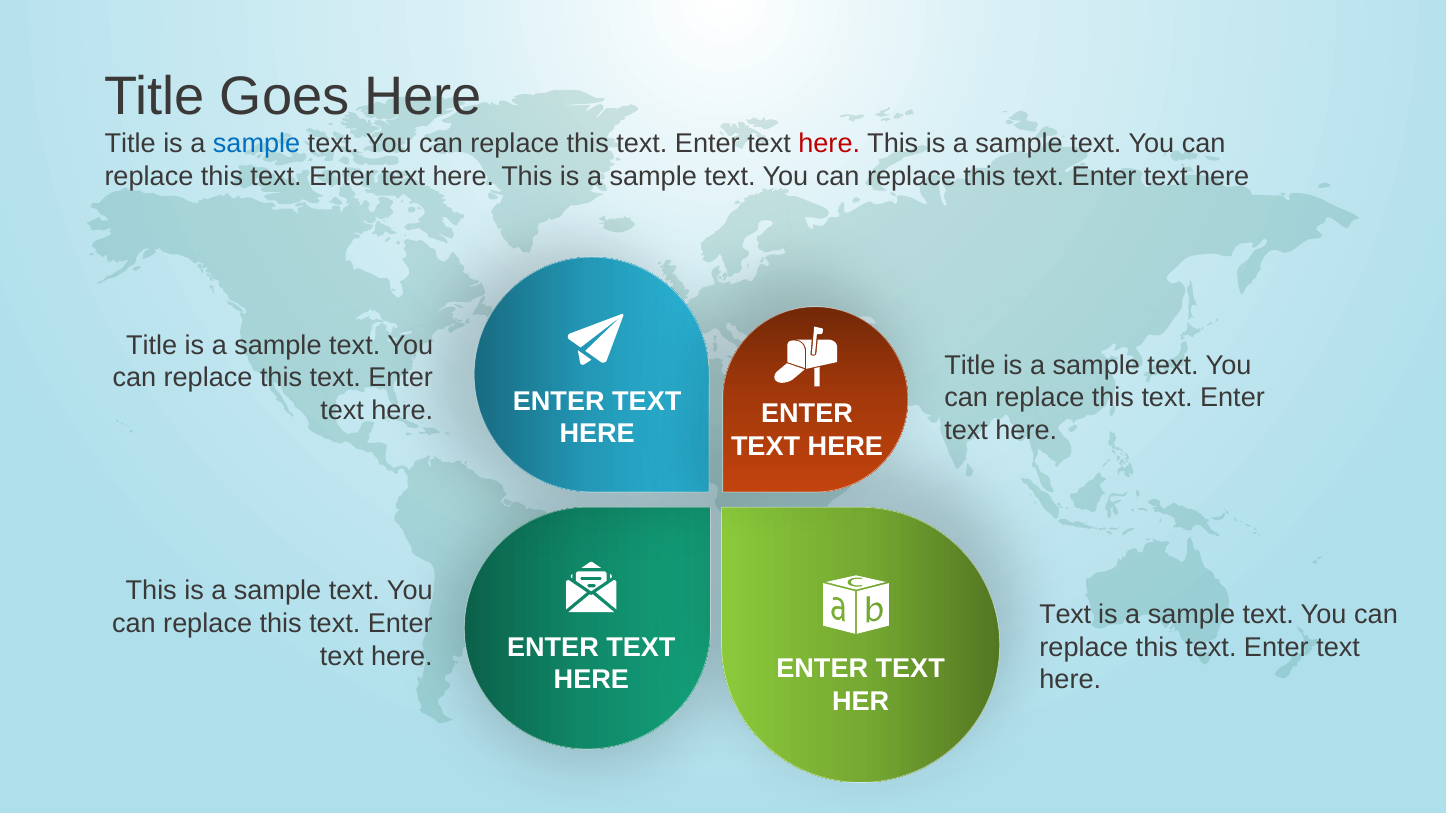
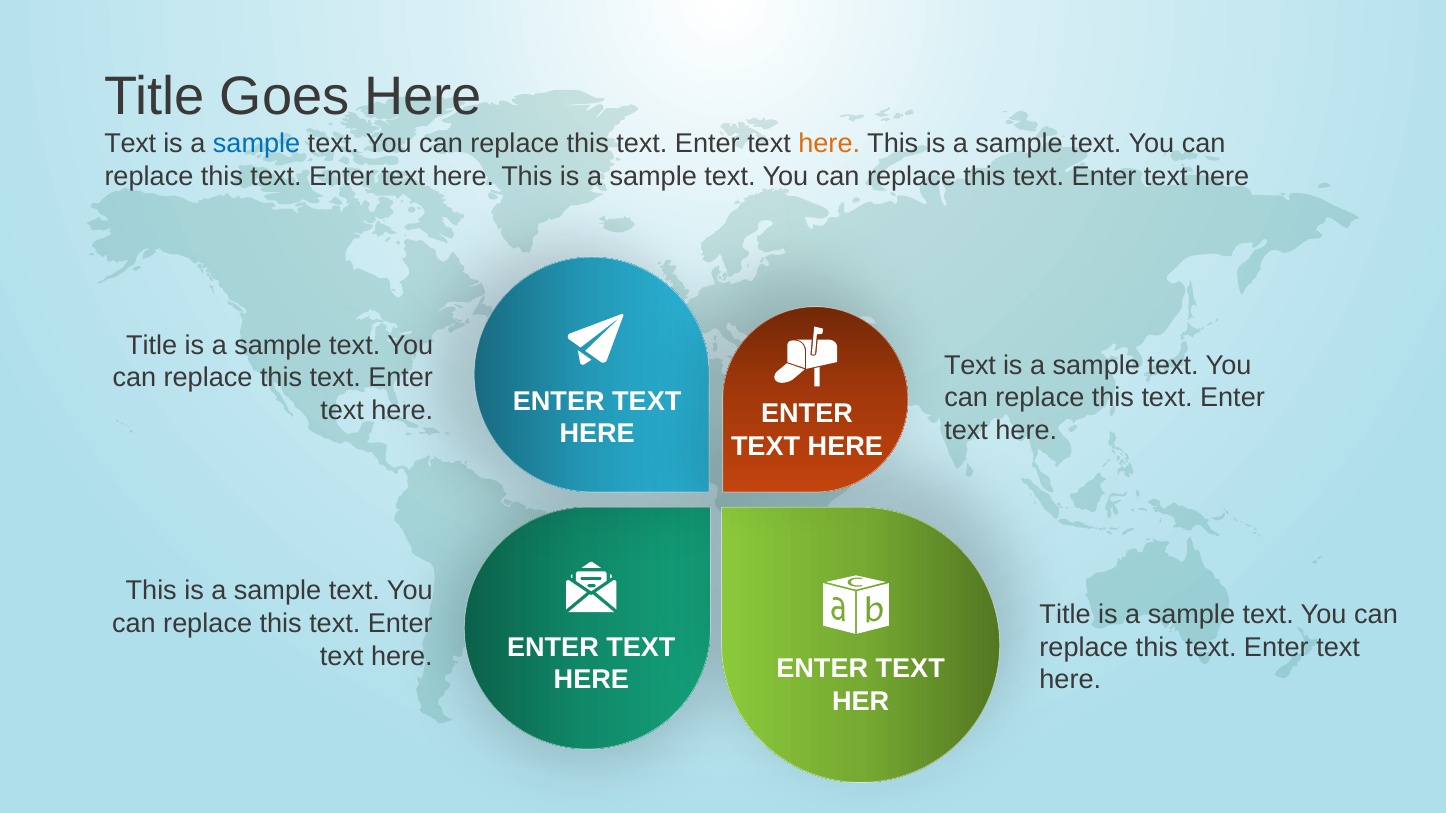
Title at (130, 144): Title -> Text
here at (829, 144) colour: red -> orange
Title at (970, 365): Title -> Text
Text at (1065, 615): Text -> Title
